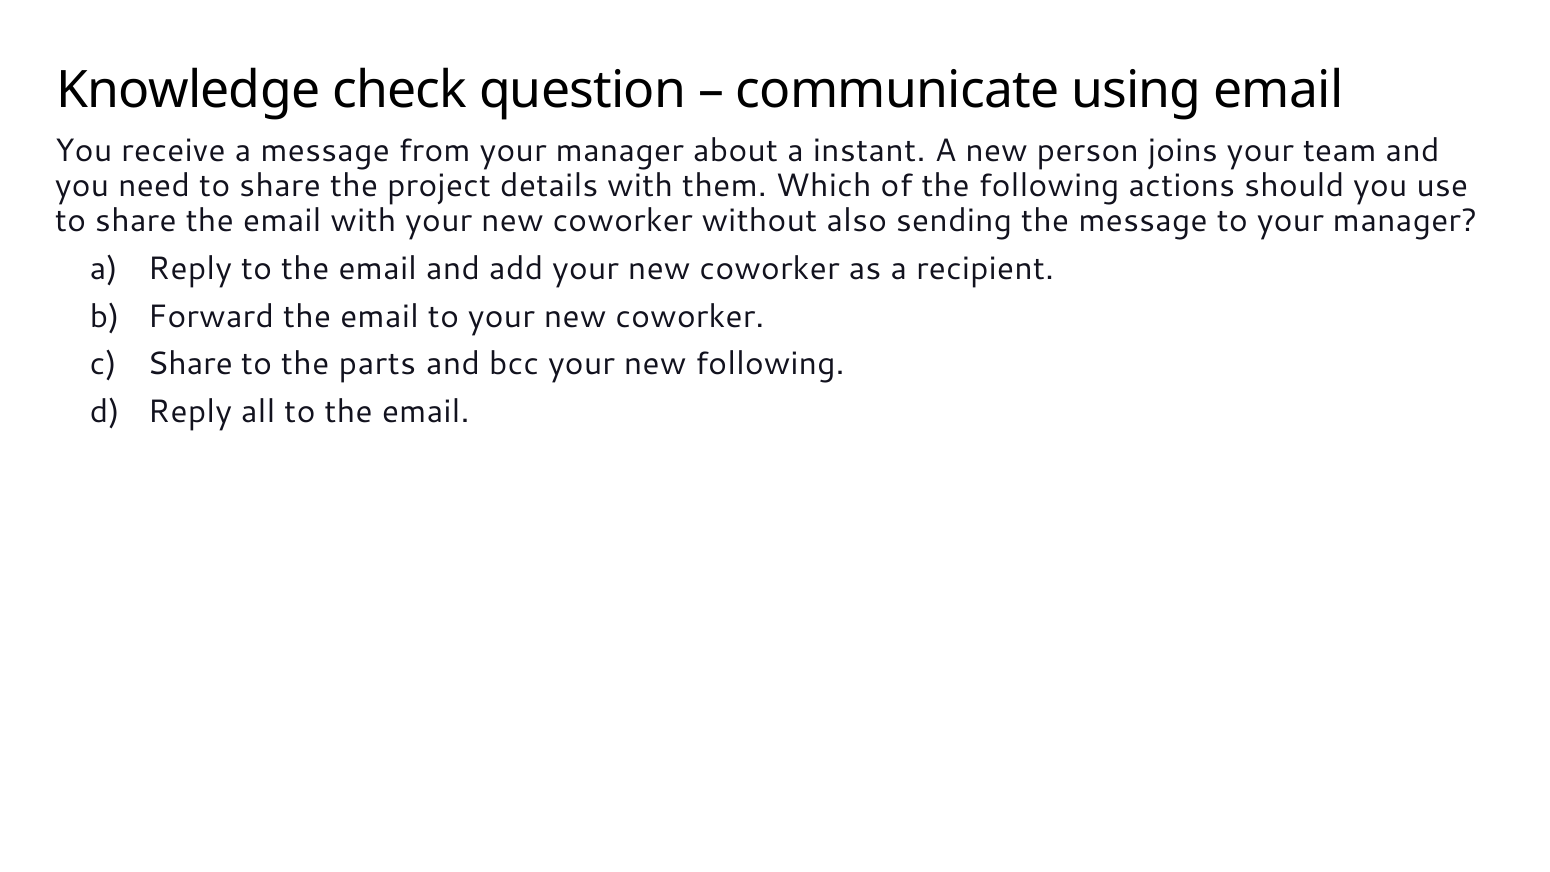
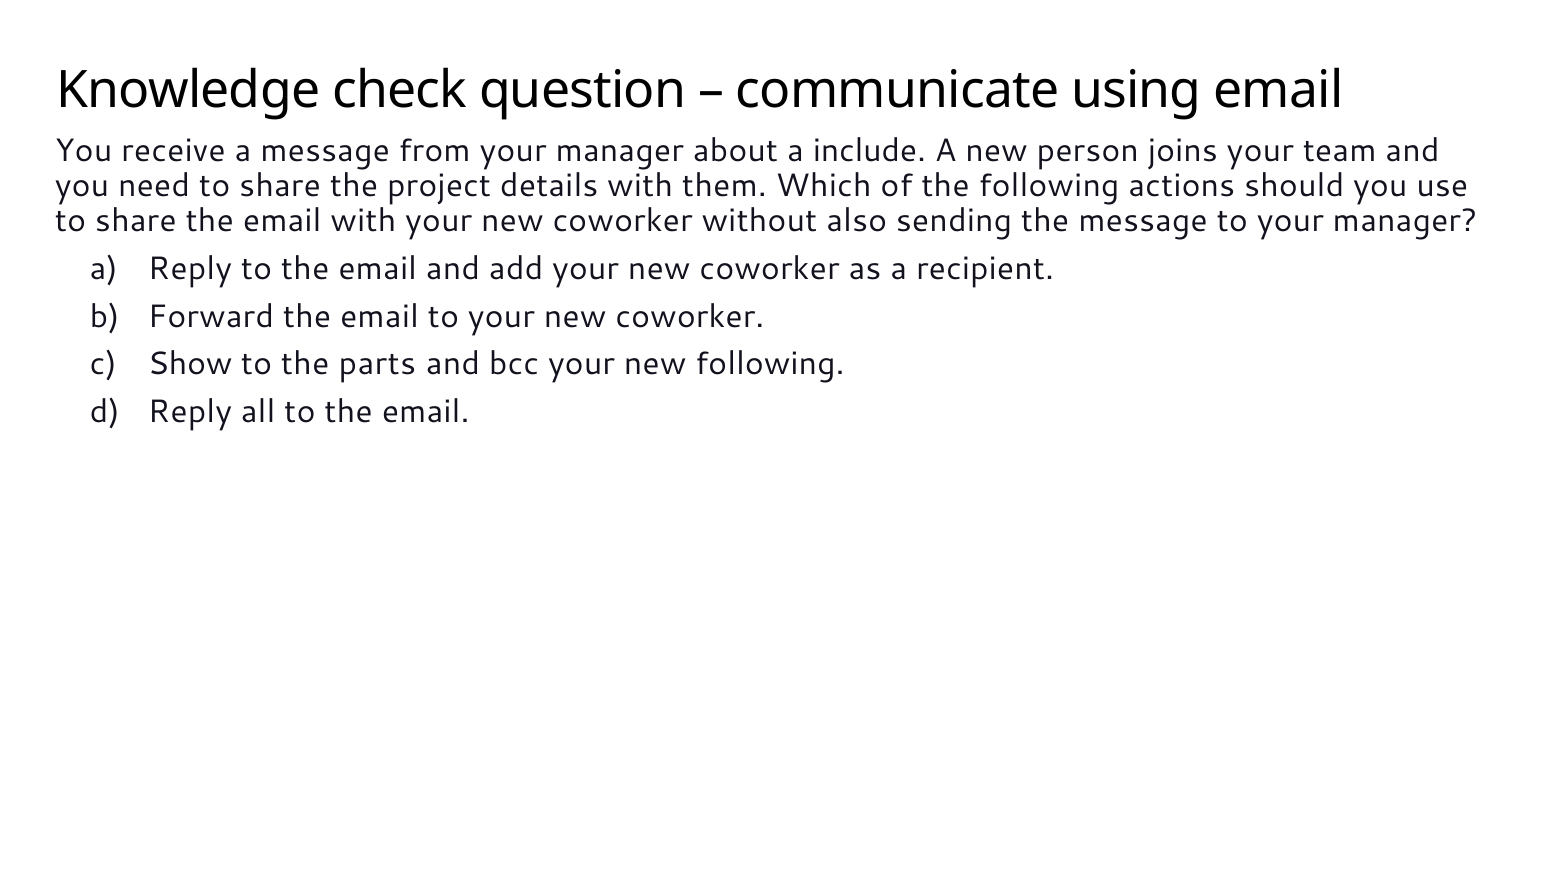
instant: instant -> include
Share at (190, 364): Share -> Show
